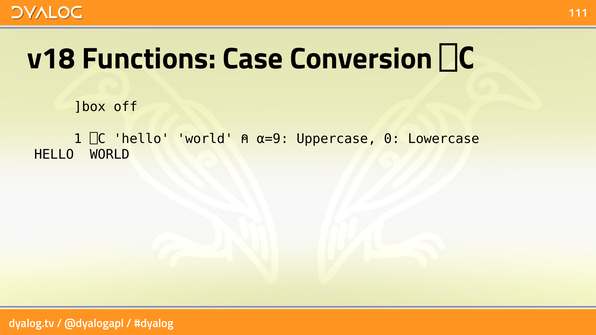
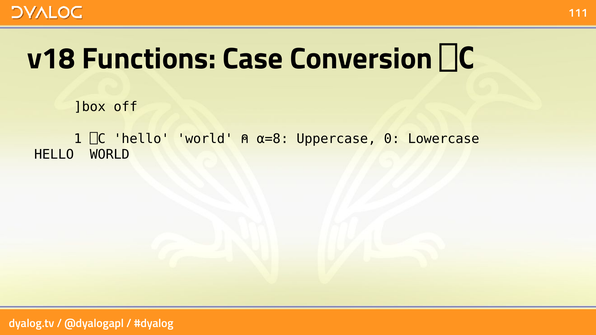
⍺=9: ⍺=9 -> ⍺=8
